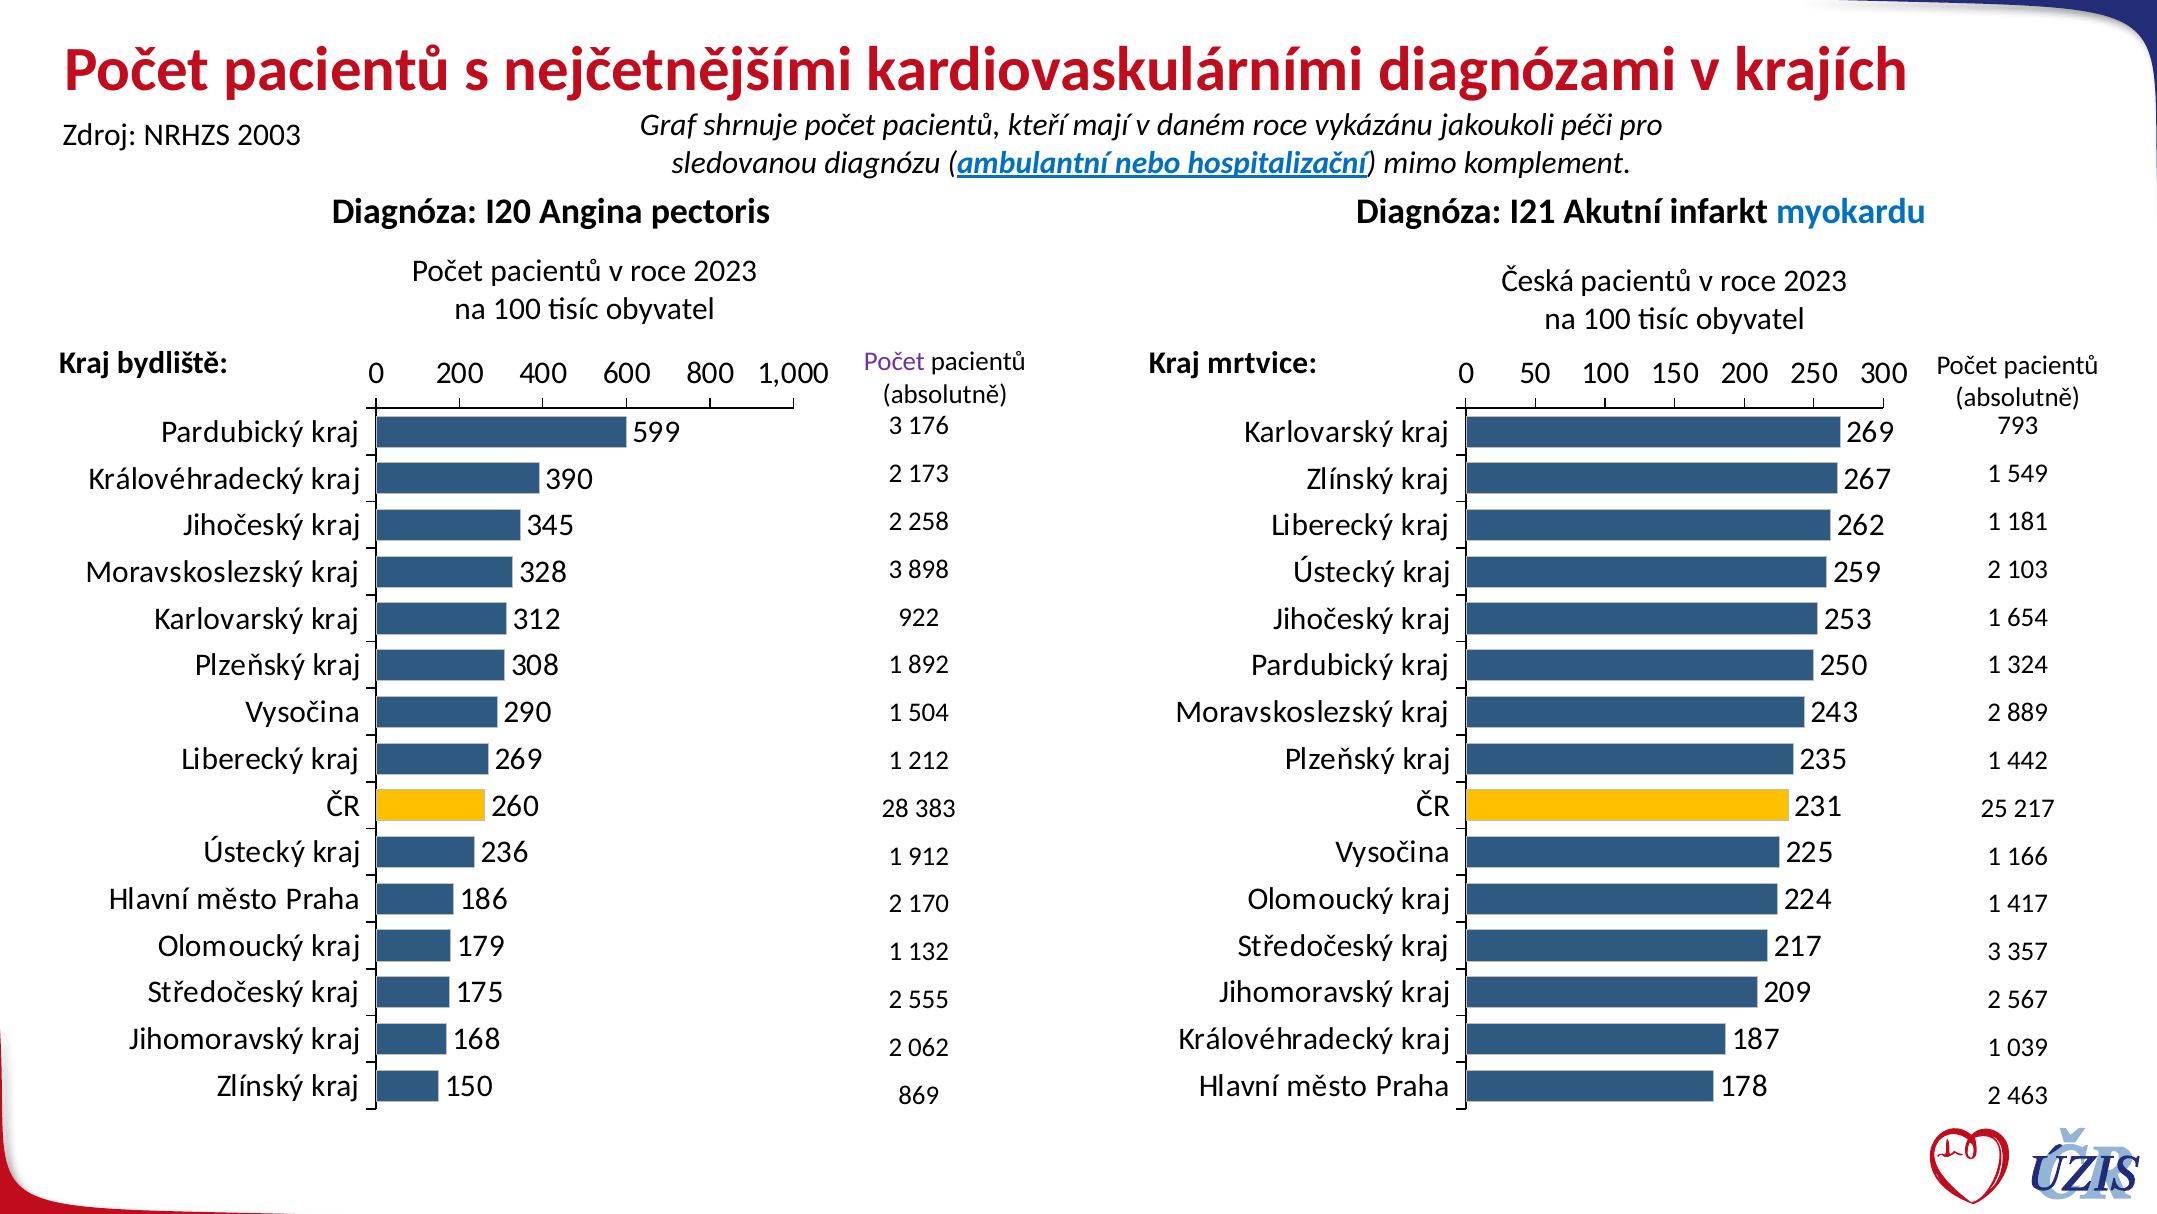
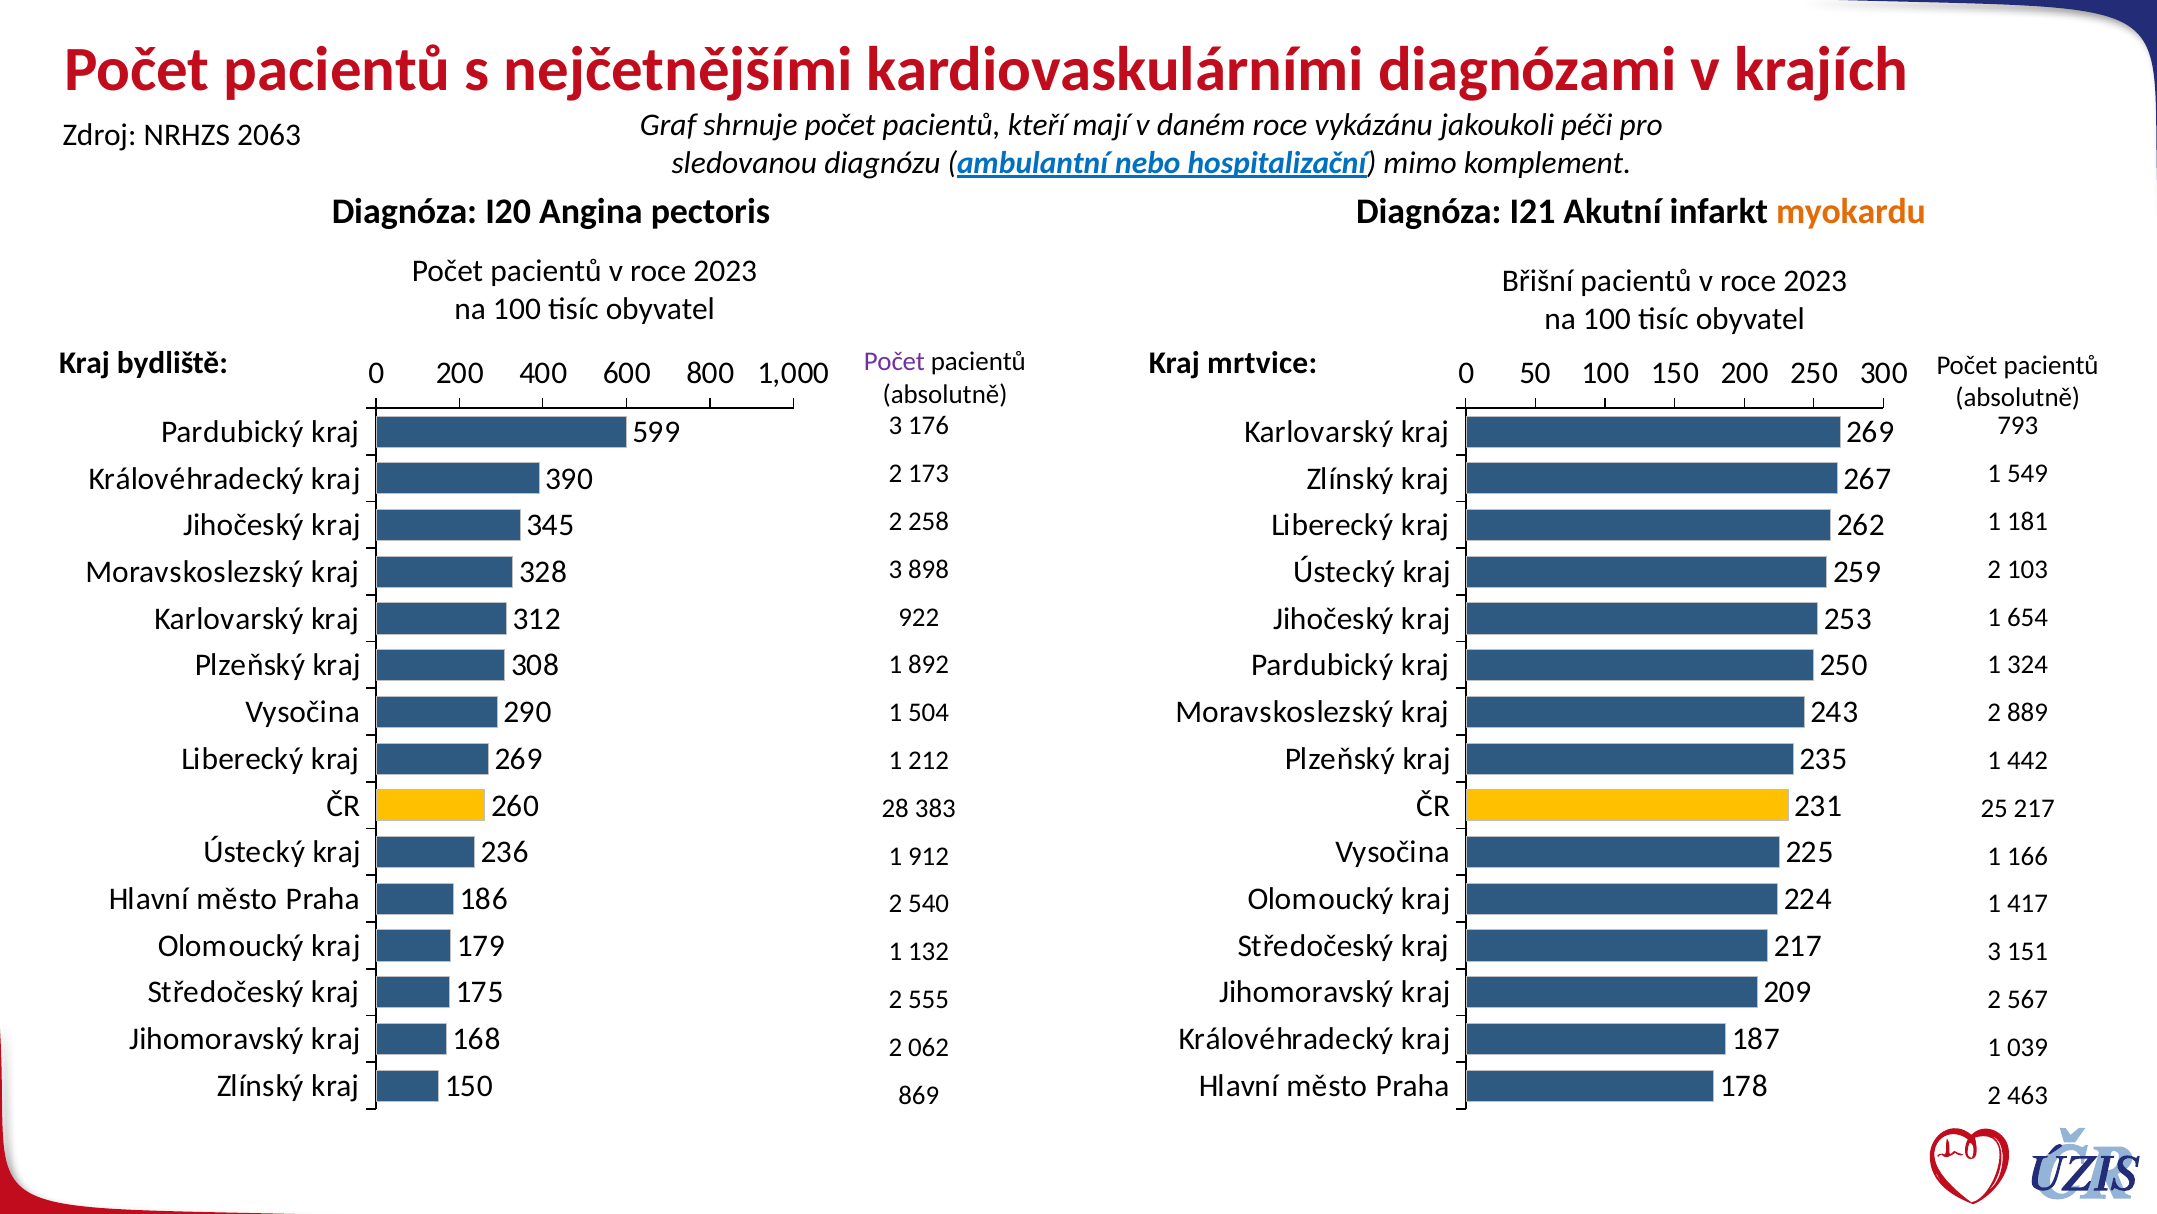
2003: 2003 -> 2063
myokardu colour: blue -> orange
Česká: Česká -> Břišní
170: 170 -> 540
357: 357 -> 151
